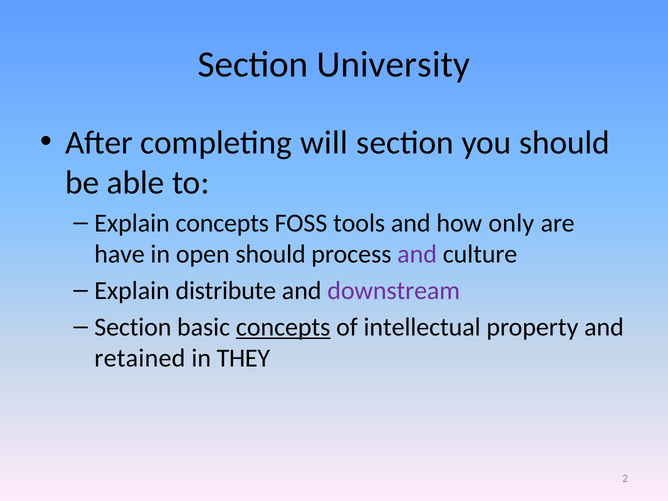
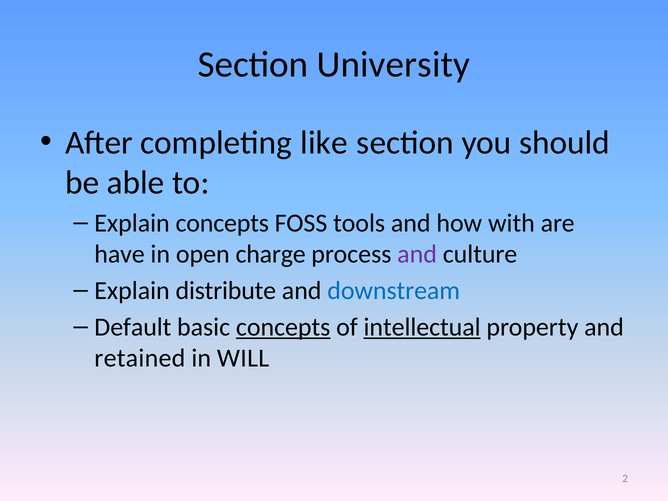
will: will -> like
only: only -> with
open should: should -> charge
downstream colour: purple -> blue
Section at (133, 327): Section -> Default
intellectual underline: none -> present
THEY: THEY -> WILL
